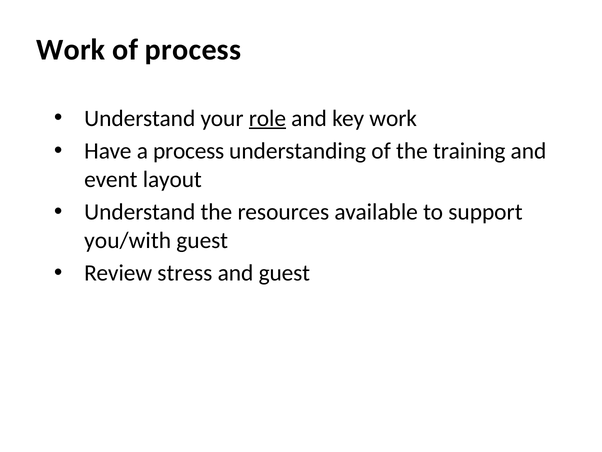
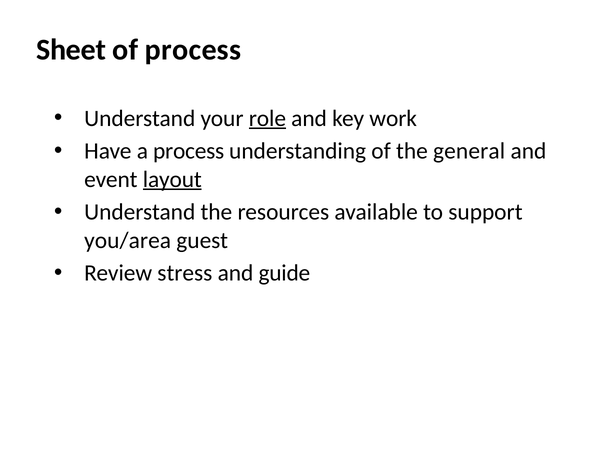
Work at (71, 50): Work -> Sheet
training: training -> general
layout underline: none -> present
you/with: you/with -> you/area
and guest: guest -> guide
